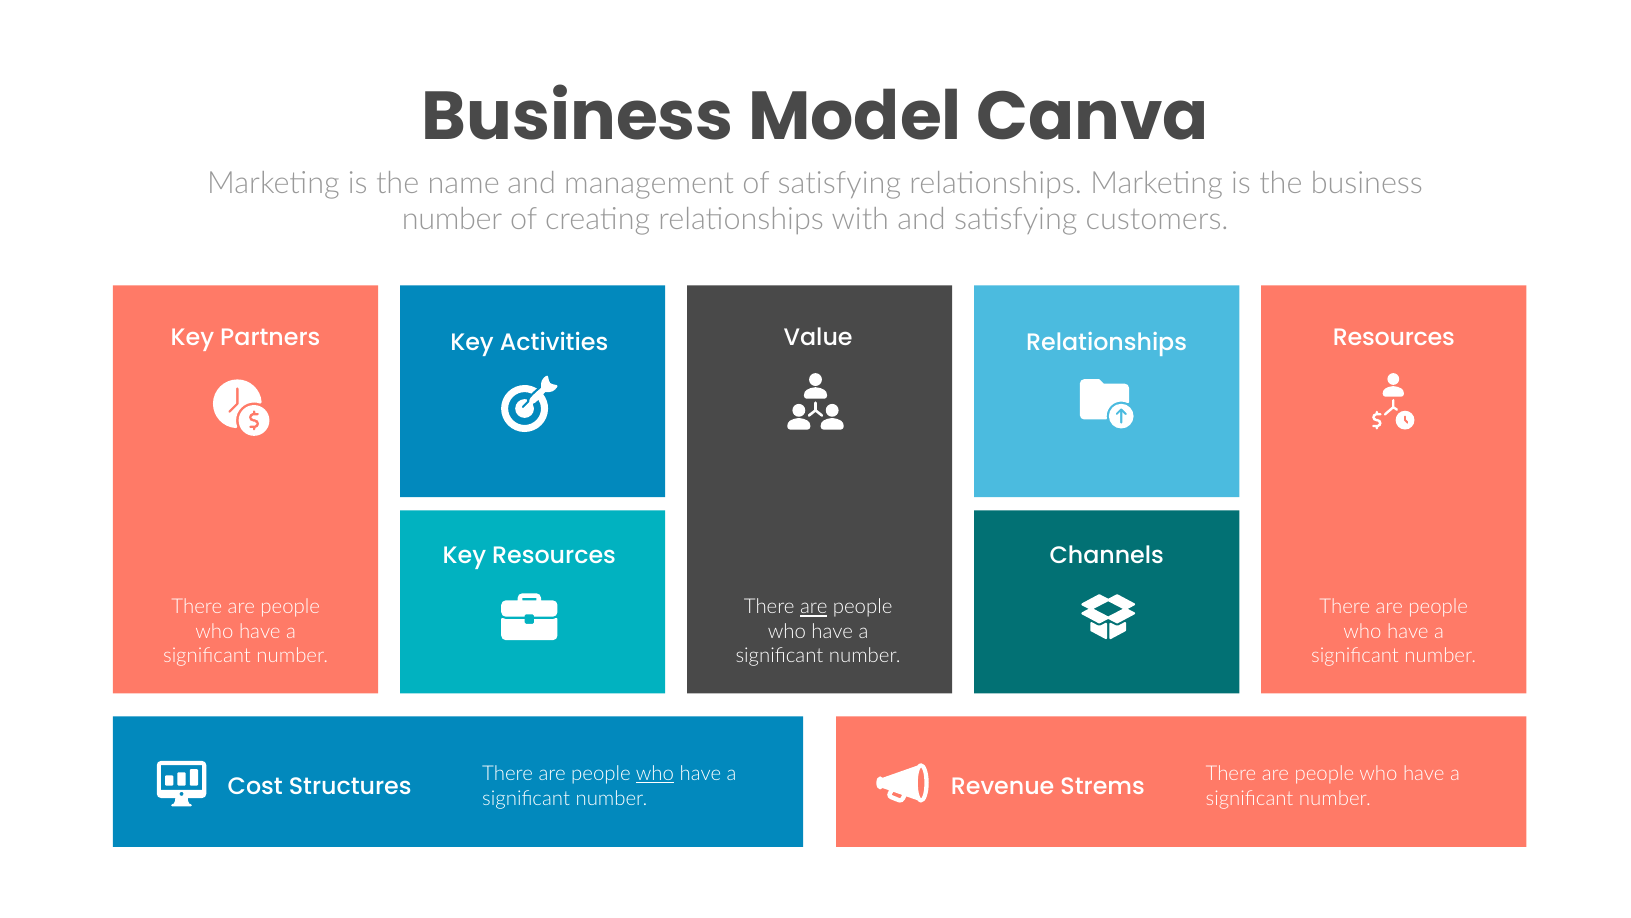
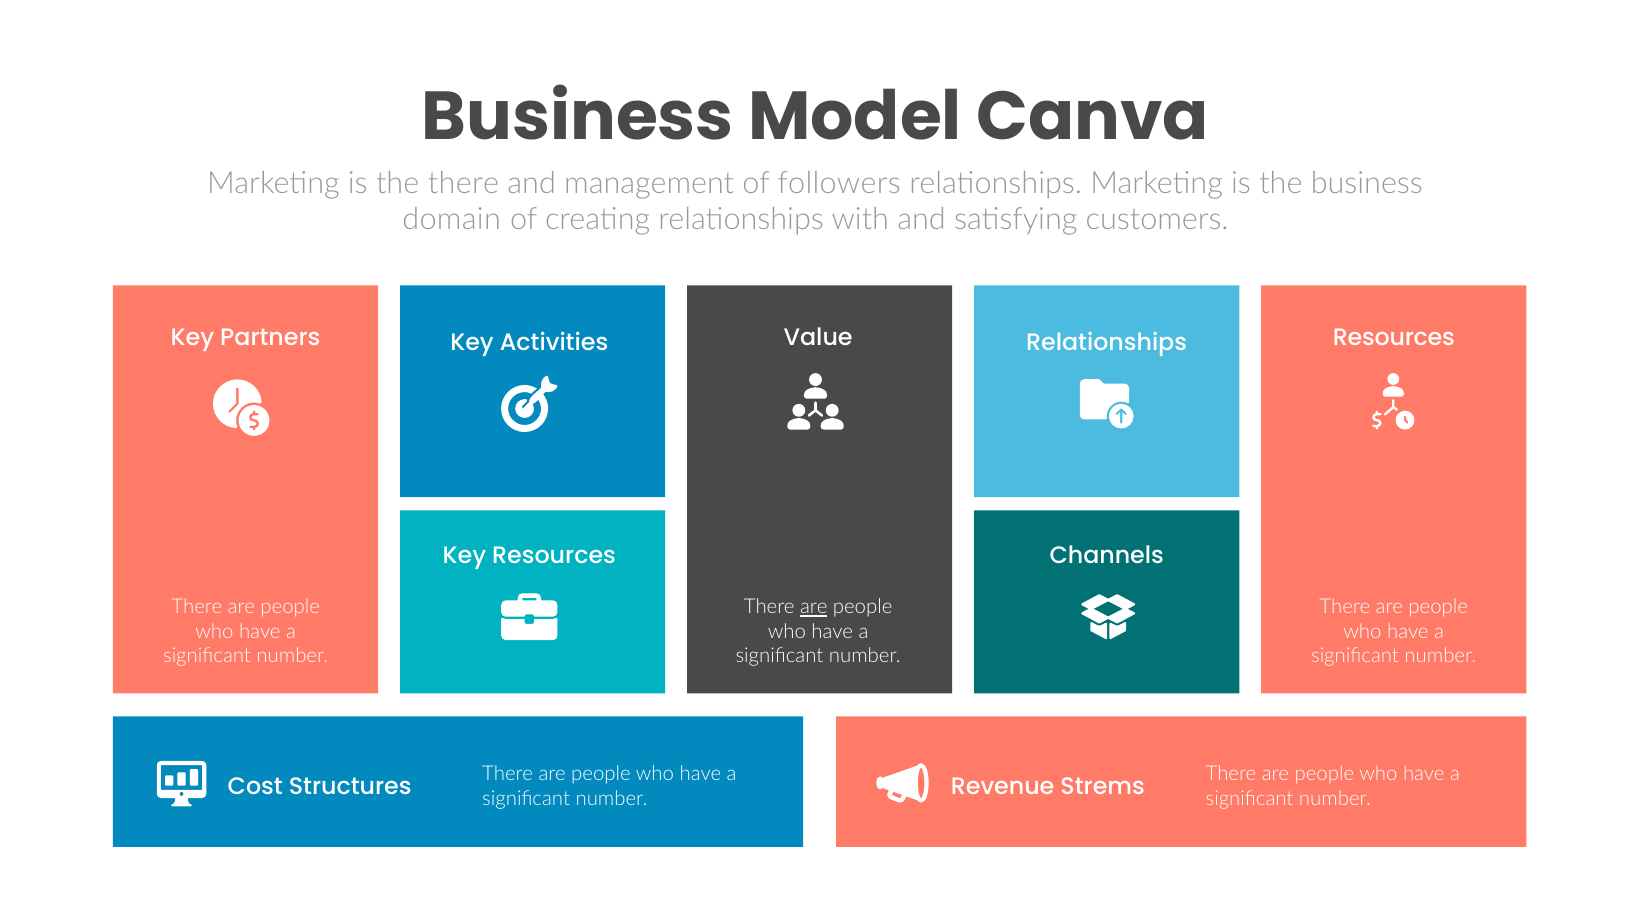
the name: name -> there
of satisfying: satisfying -> followers
number at (452, 220): number -> domain
who at (655, 774) underline: present -> none
